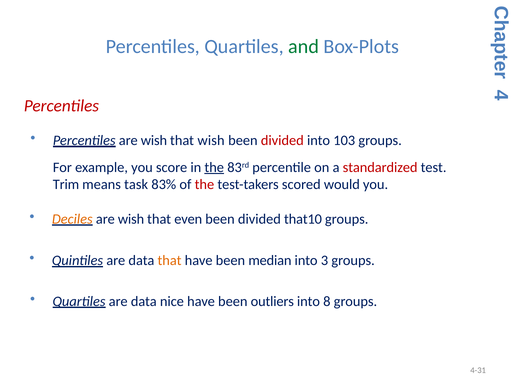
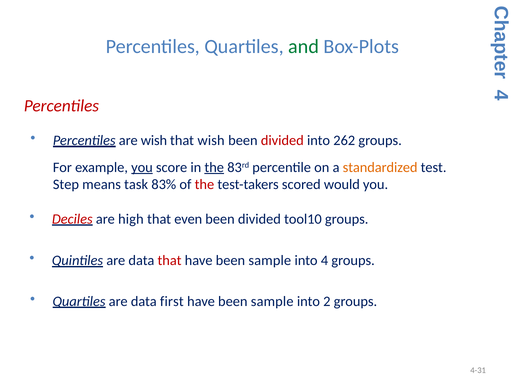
103: 103 -> 262
you at (142, 167) underline: none -> present
standardized colour: red -> orange
Trim: Trim -> Step
Deciles colour: orange -> red
wish at (131, 219): wish -> high
that10: that10 -> tool10
that at (170, 260) colour: orange -> red
median at (270, 260): median -> sample
into 3: 3 -> 4
nice: nice -> first
outliers at (272, 301): outliers -> sample
8: 8 -> 2
